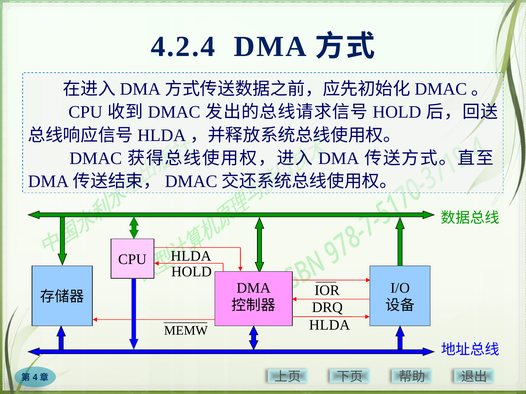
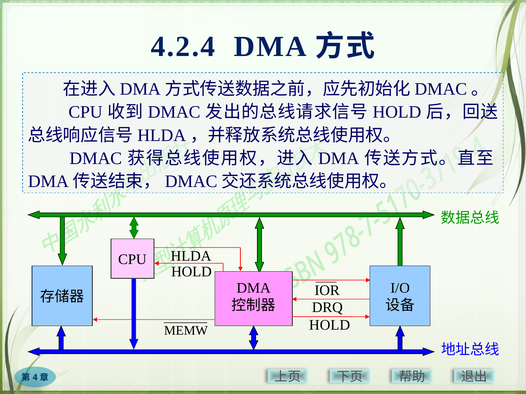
HLDA at (330, 325): HLDA -> HOLD
